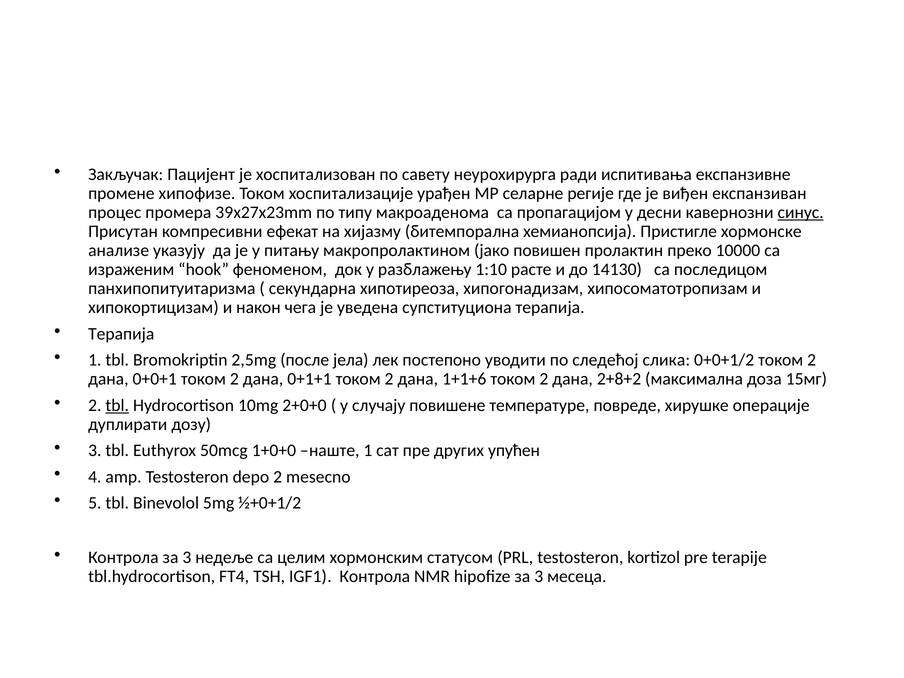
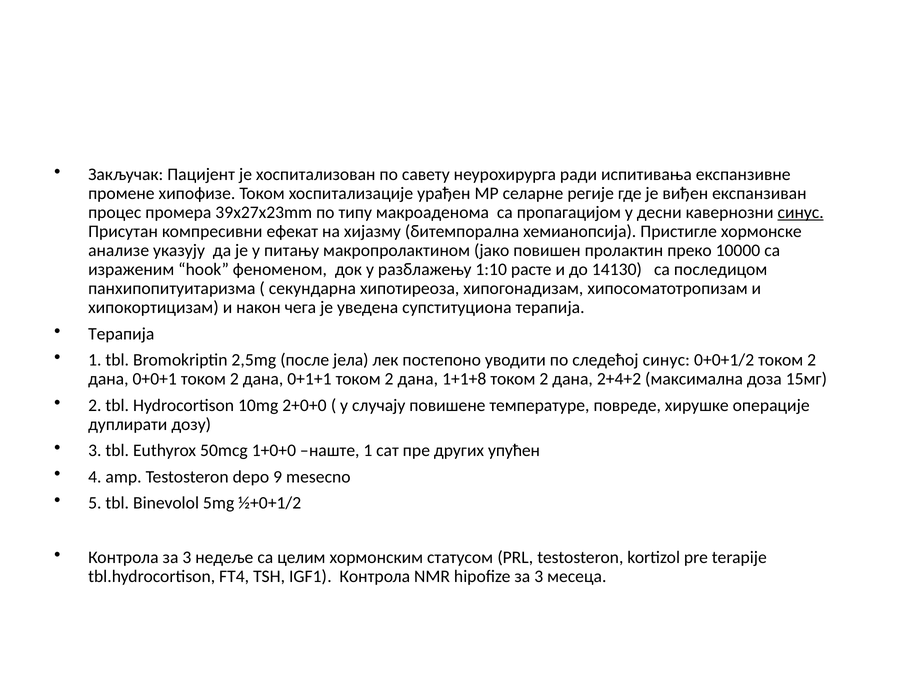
следећој слика: слика -> синус
1+1+6: 1+1+6 -> 1+1+8
2+8+2: 2+8+2 -> 2+4+2
tbl at (117, 405) underline: present -> none
depo 2: 2 -> 9
